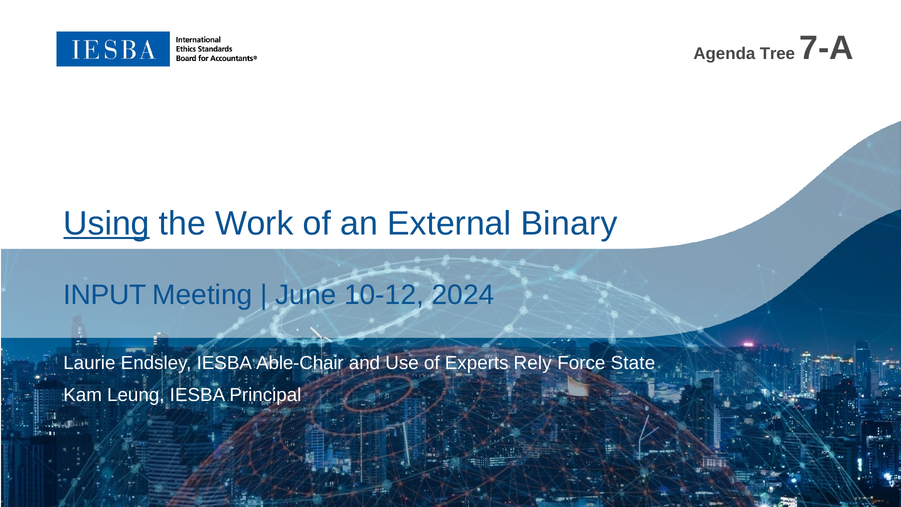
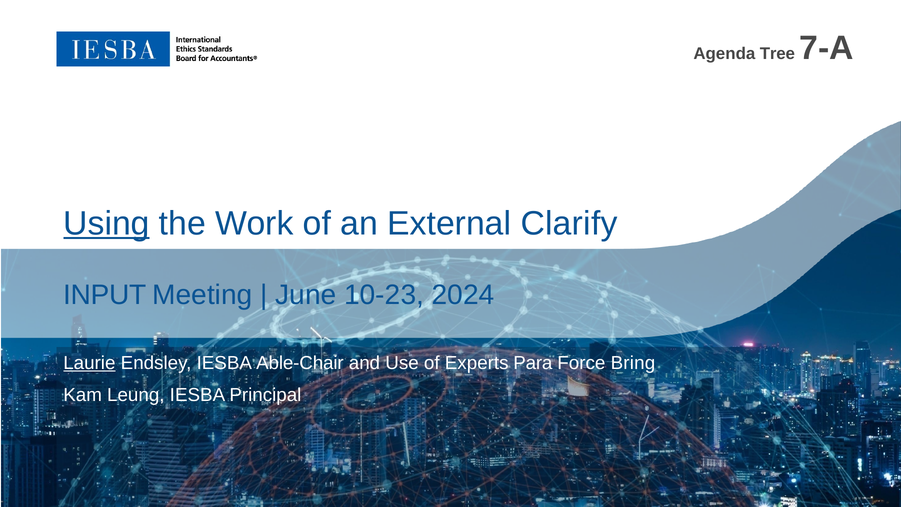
Binary: Binary -> Clarify
10-12: 10-12 -> 10-23
Laurie underline: none -> present
Rely: Rely -> Para
State: State -> Bring
